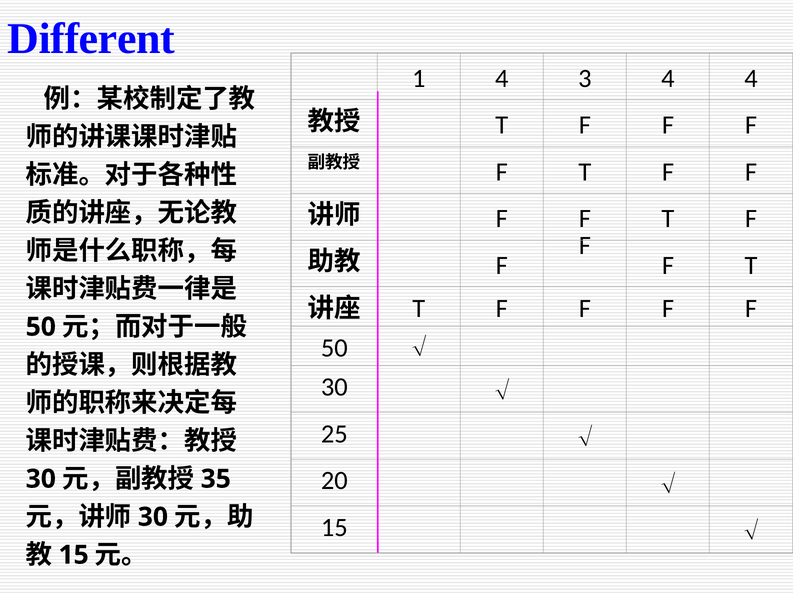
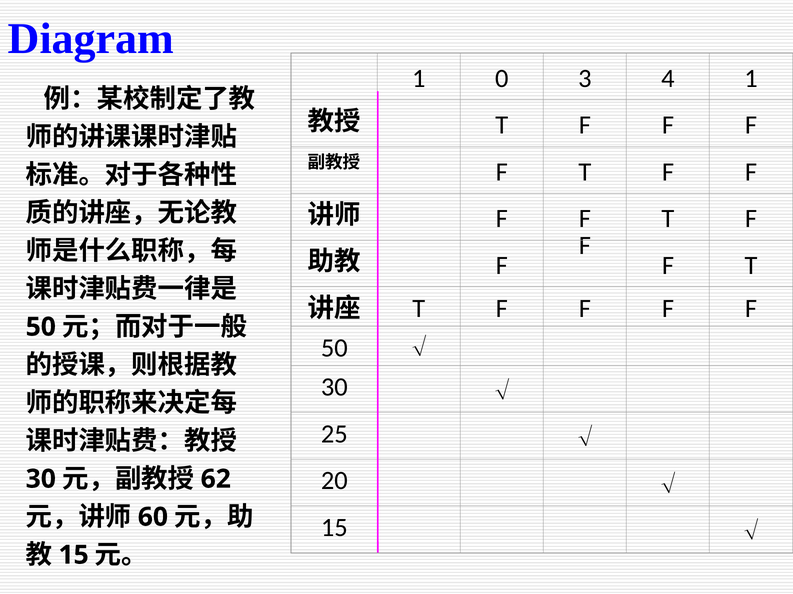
Different: Different -> Diagram
1 4: 4 -> 0
4 4: 4 -> 1
35: 35 -> 62
30 at (153, 518): 30 -> 60
